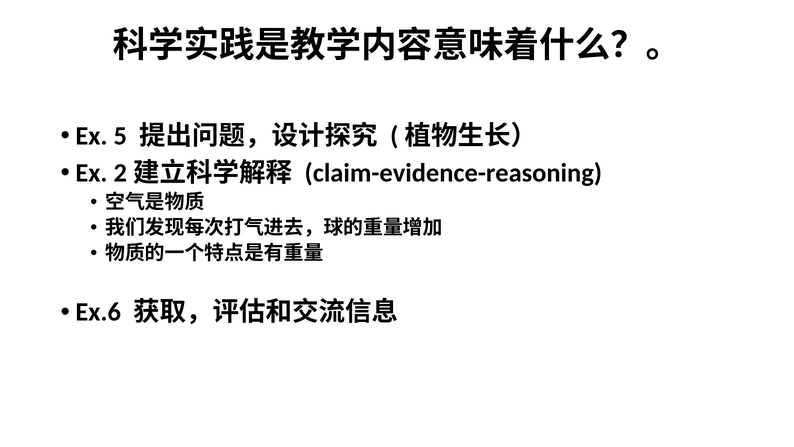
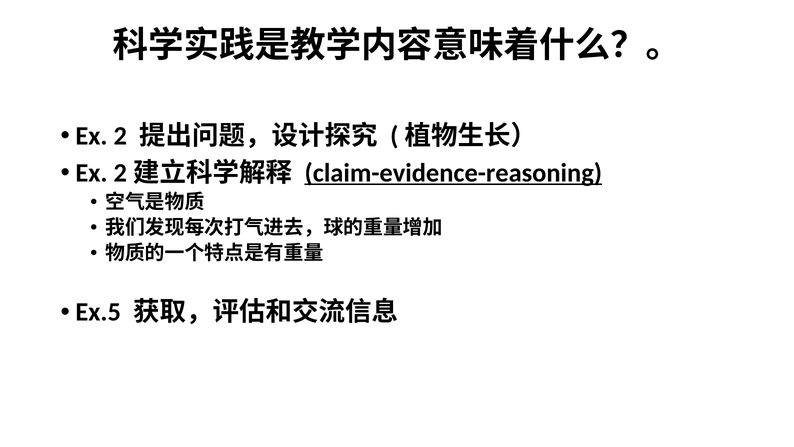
5: 5 -> 2
claim-evidence-reasoning underline: none -> present
Ex.6: Ex.6 -> Ex.5
